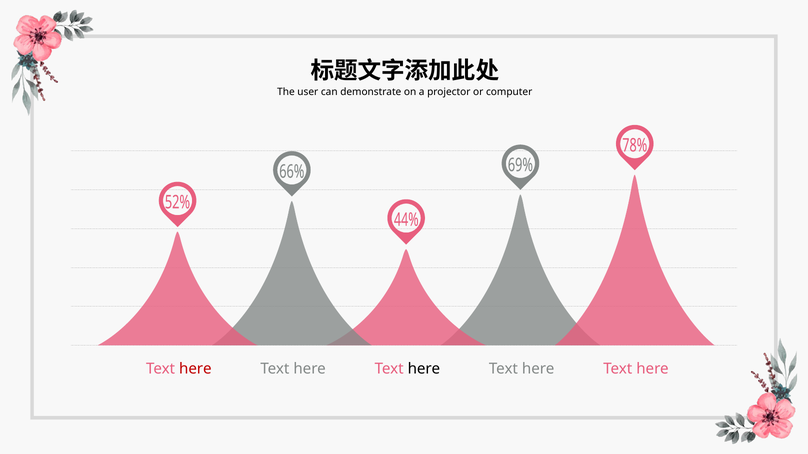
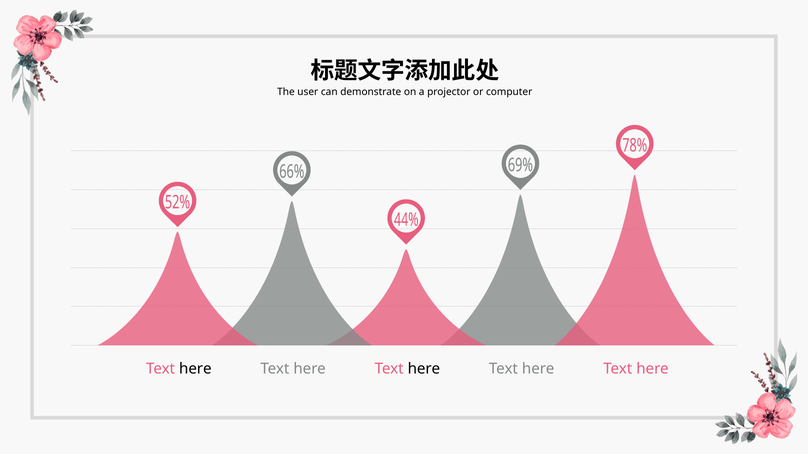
here at (195, 369) colour: red -> black
